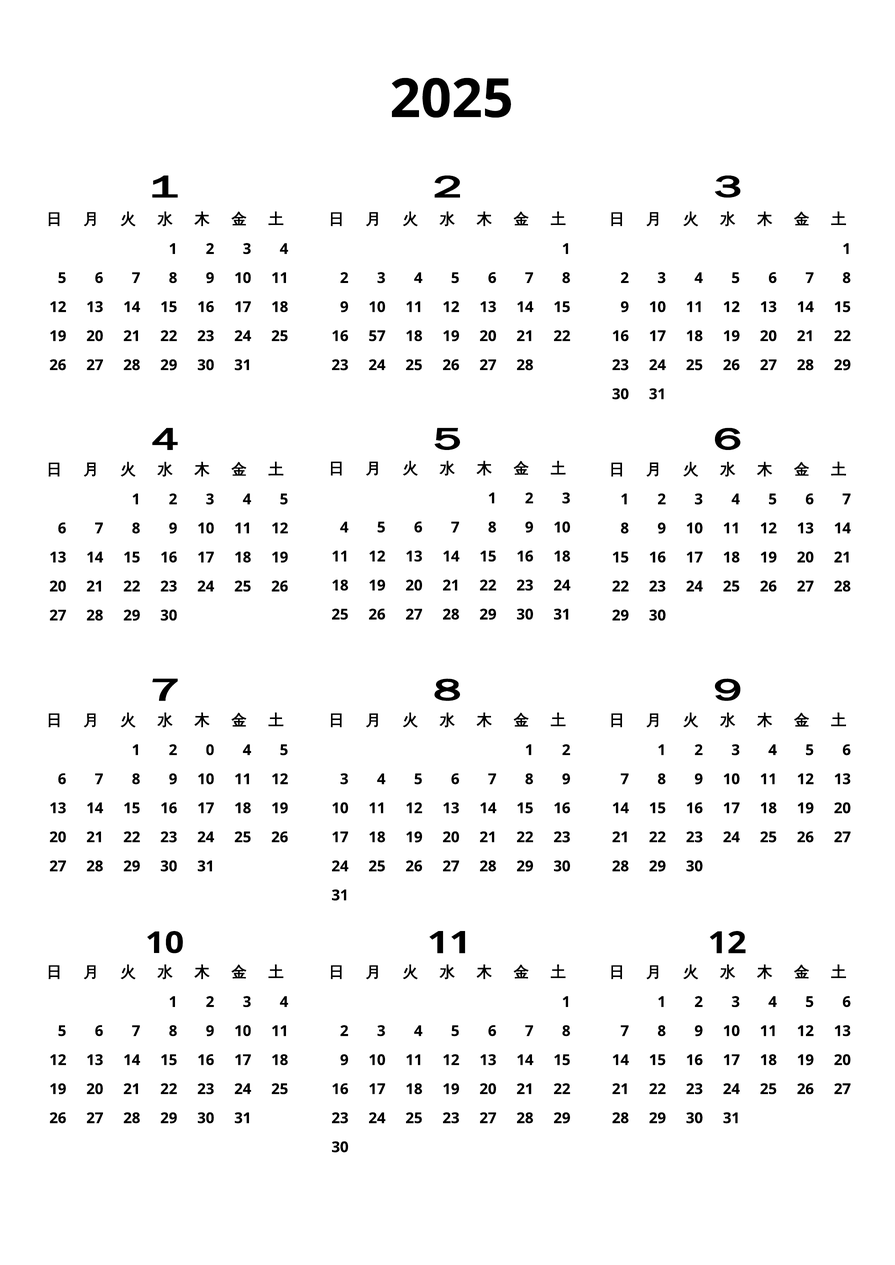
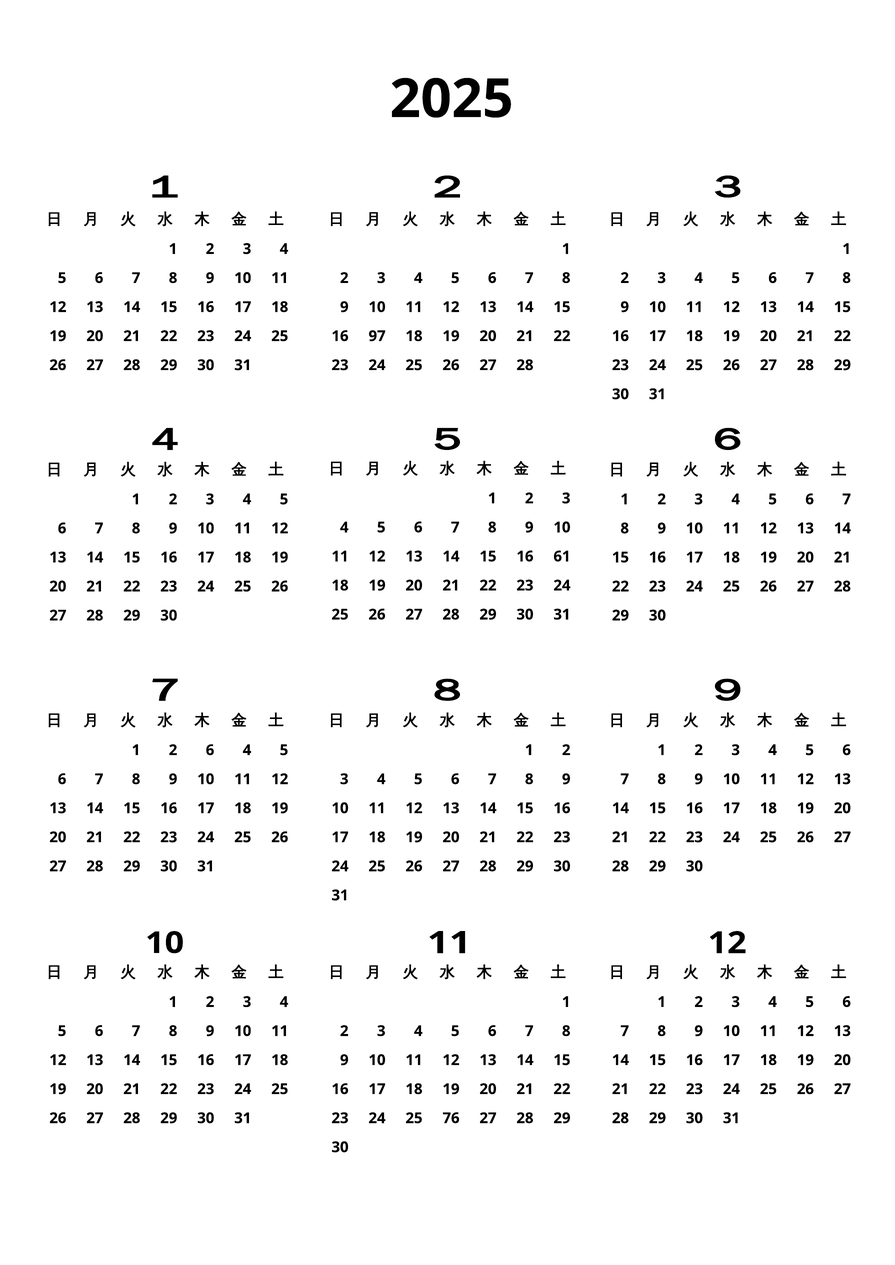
57: 57 -> 97
16 18: 18 -> 61
2 0: 0 -> 6
25 23: 23 -> 76
